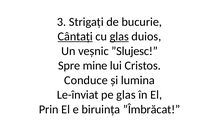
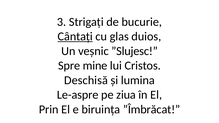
glas at (119, 37) underline: present -> none
Conduce: Conduce -> Deschisă
Le-înviat: Le-înviat -> Le-aspre
pe glas: glas -> ziua
